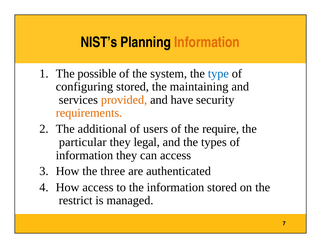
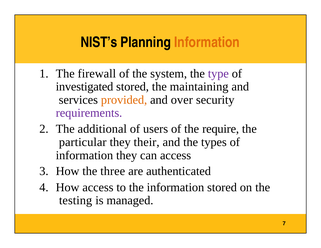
possible: possible -> firewall
type colour: blue -> purple
configuring: configuring -> investigated
have: have -> over
requirements colour: orange -> purple
legal: legal -> their
restrict: restrict -> testing
